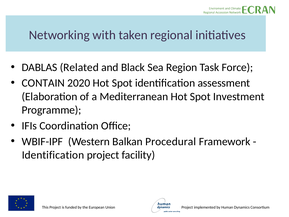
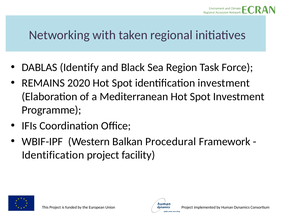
Related: Related -> Identify
CONTAIN: CONTAIN -> REMAINS
identification assessment: assessment -> investment
